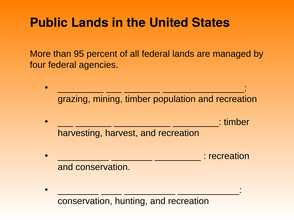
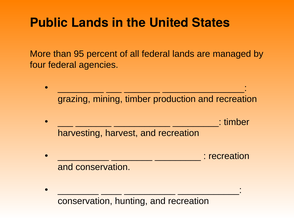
population: population -> production
